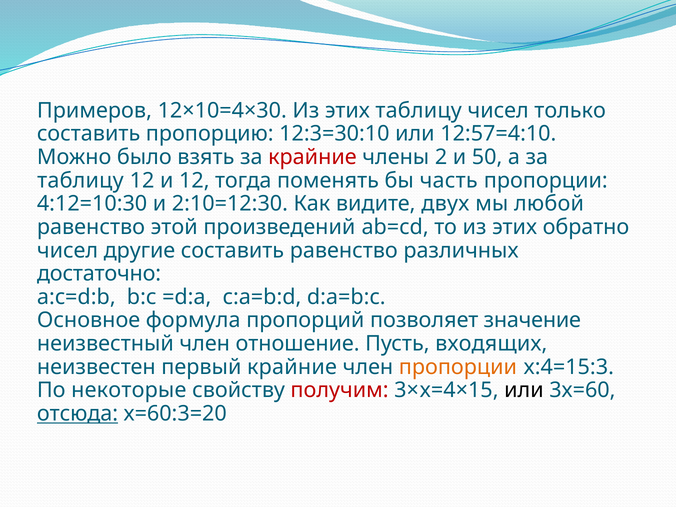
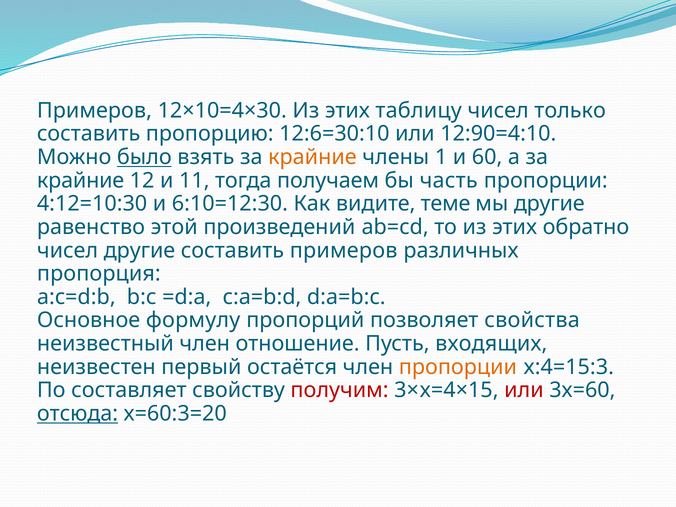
12:3=30:10: 12:3=30:10 -> 12:6=30:10
12:57=4:10: 12:57=4:10 -> 12:90=4:10
было underline: none -> present
крайние at (312, 157) colour: red -> orange
2: 2 -> 1
50: 50 -> 60
таблицу at (80, 180): таблицу -> крайние
и 12: 12 -> 11
поменять: поменять -> получаем
2:10=12:30: 2:10=12:30 -> 6:10=12:30
двух: двух -> теме
мы любой: любой -> другие
составить равенство: равенство -> примеров
достаточно: достаточно -> пропорция
формула: формула -> формулу
значение: значение -> свойства
первый крайние: крайние -> остаётся
некоторые: некоторые -> составляет
или at (524, 390) colour: black -> red
